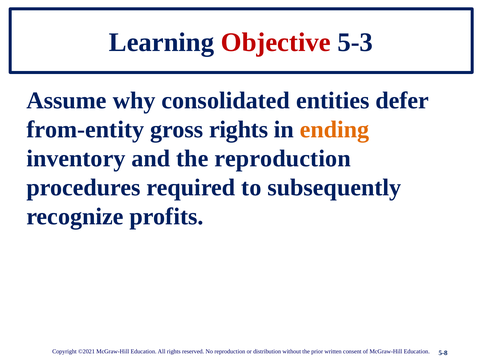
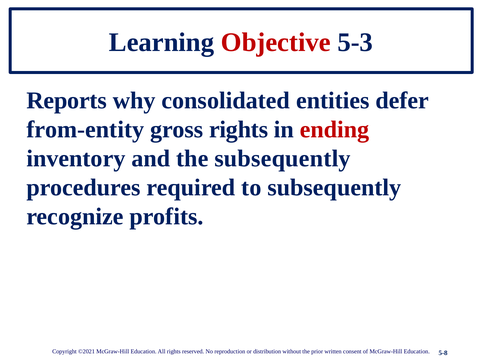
Assume: Assume -> Reports
ending colour: orange -> red
the reproduction: reproduction -> subsequently
